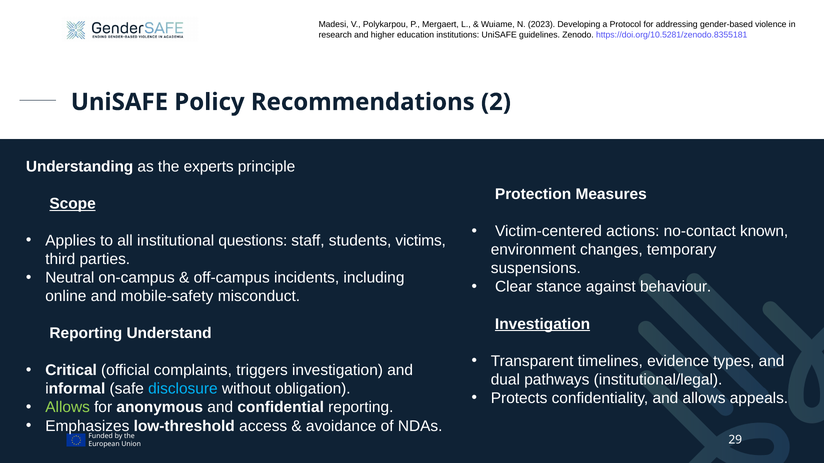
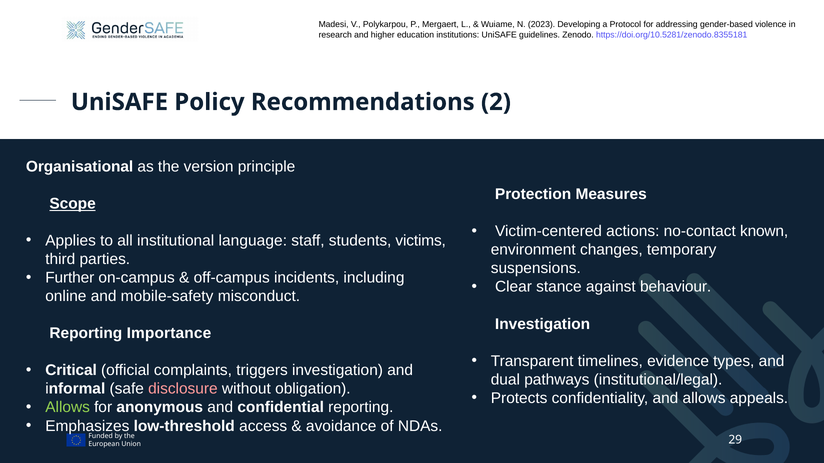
Understanding: Understanding -> Organisational
experts: experts -> version
questions: questions -> language
Neutral: Neutral -> Further
Investigation at (543, 324) underline: present -> none
Understand: Understand -> Importance
disclosure colour: light blue -> pink
